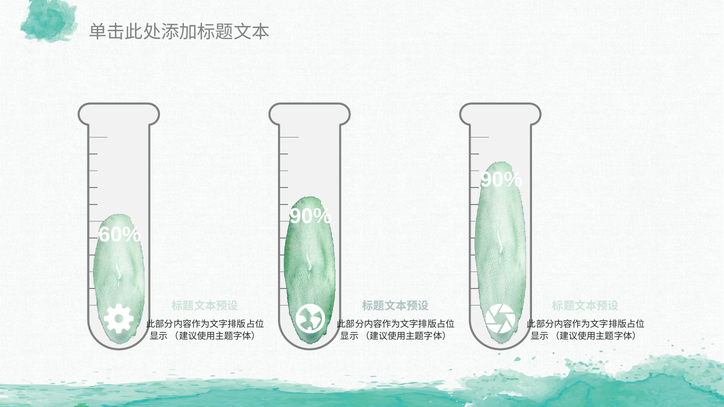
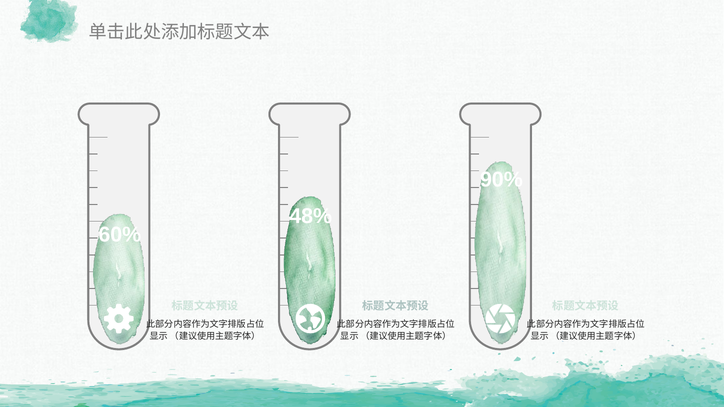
90% at (311, 216): 90% -> 48%
